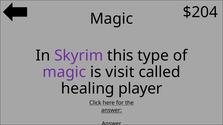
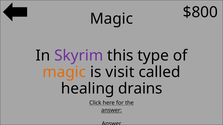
$204: $204 -> $800
magic at (64, 72) colour: purple -> orange
player: player -> drains
